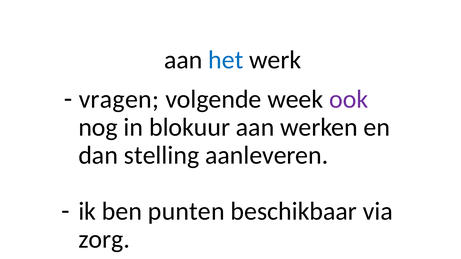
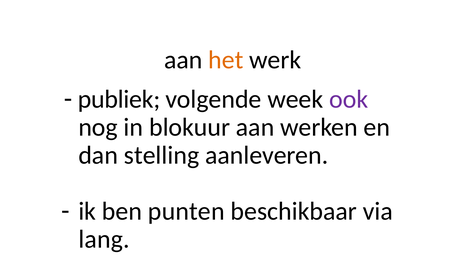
het colour: blue -> orange
vragen: vragen -> publiek
zorg: zorg -> lang
